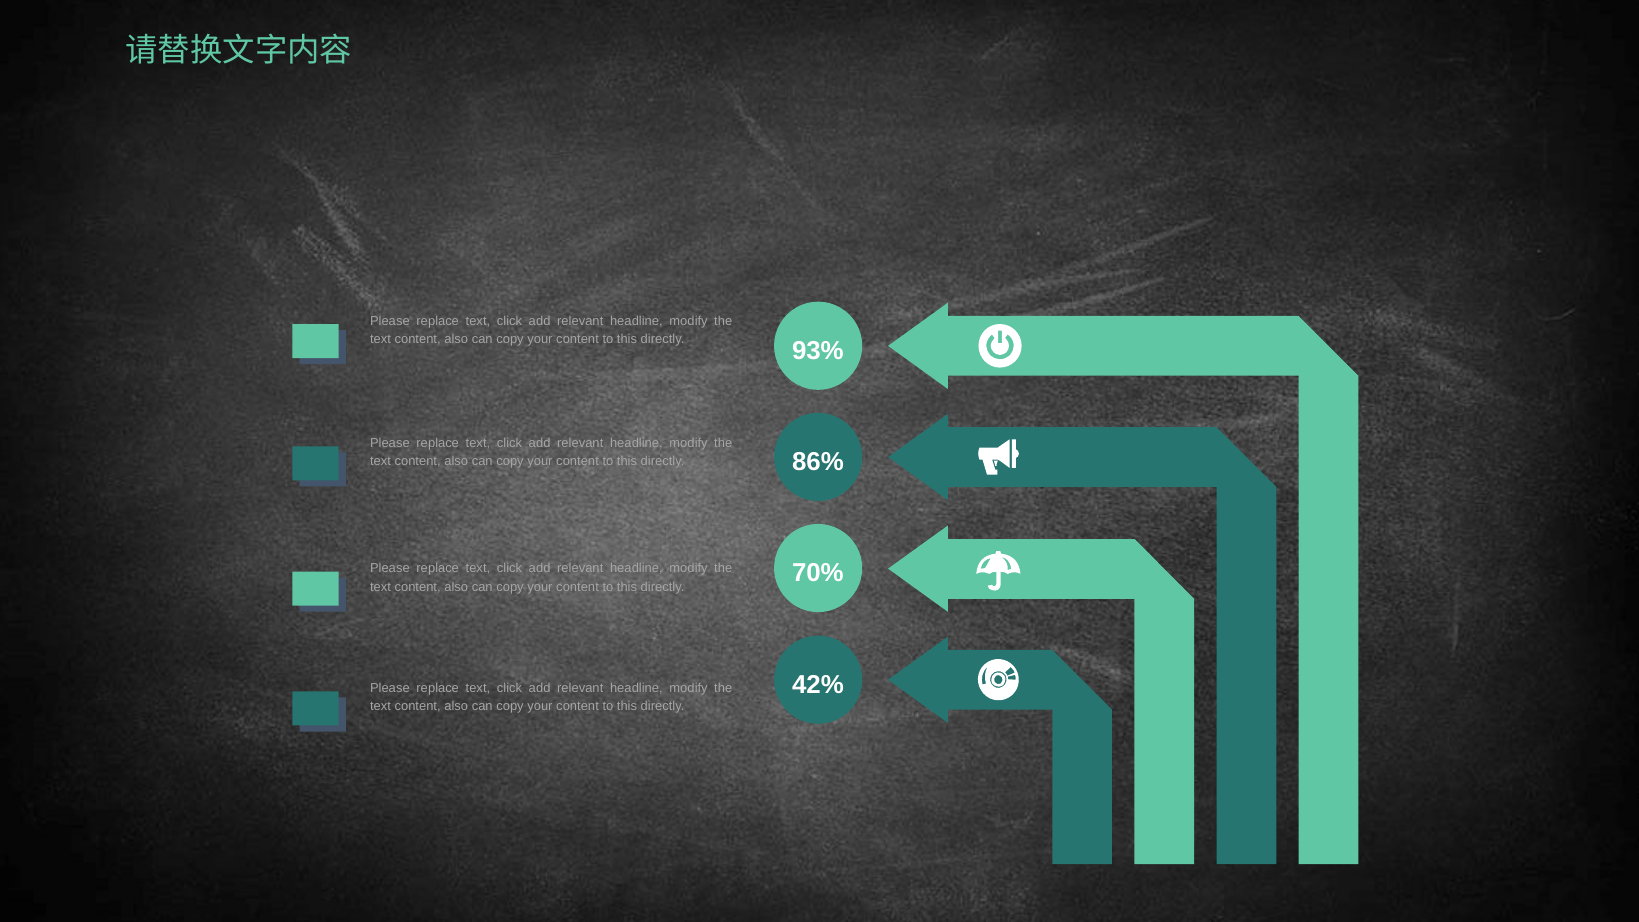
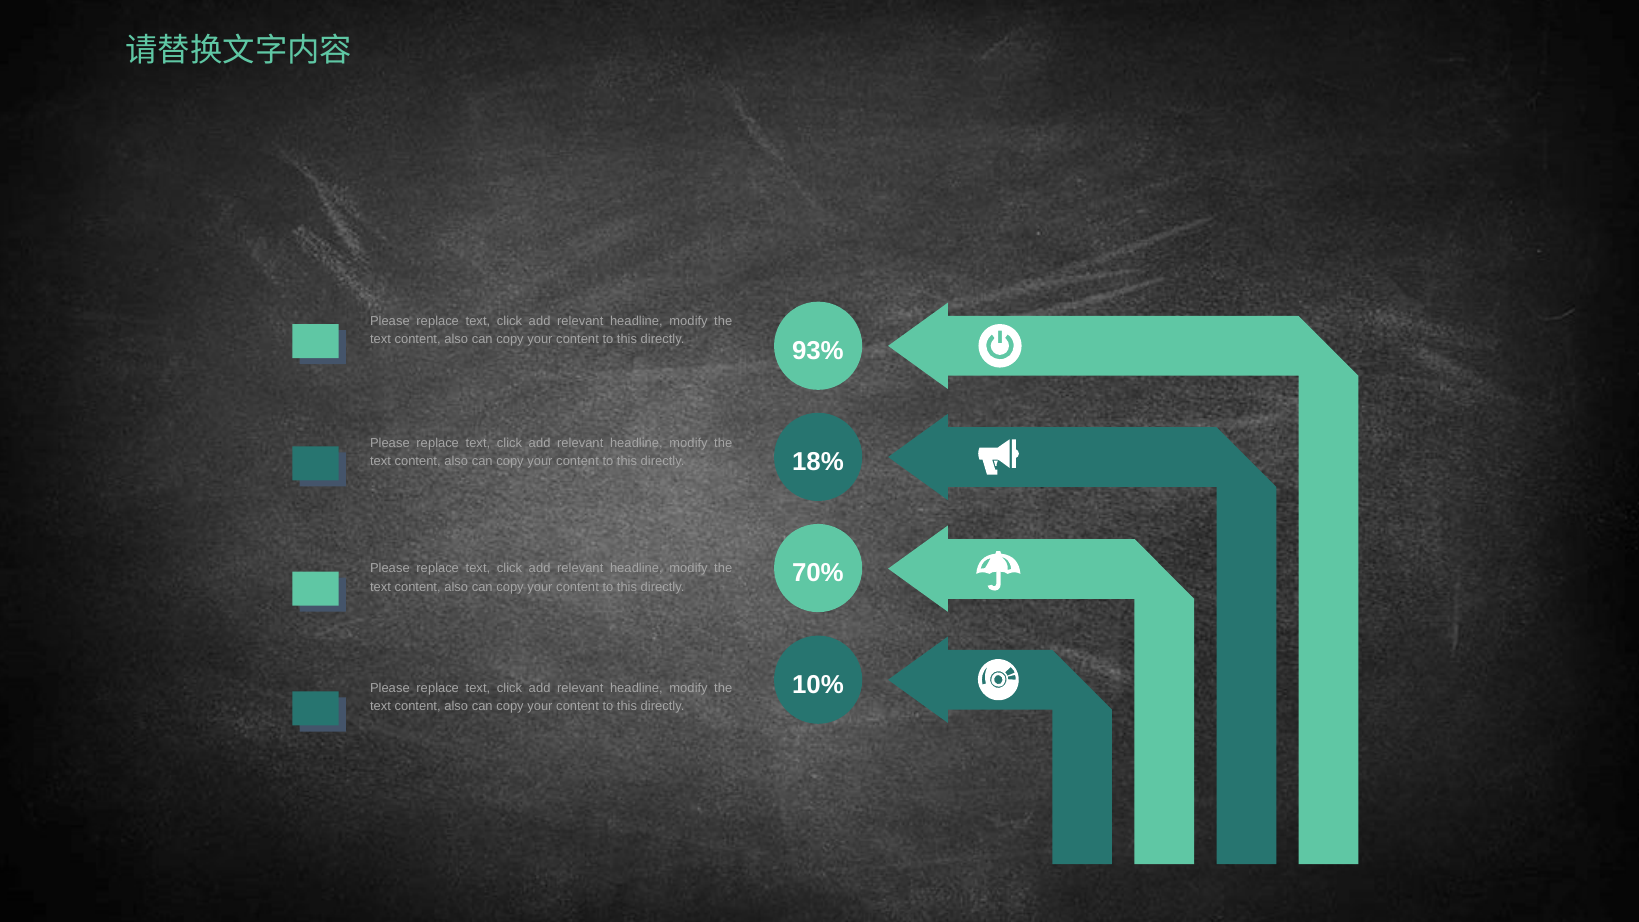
86%: 86% -> 18%
42%: 42% -> 10%
